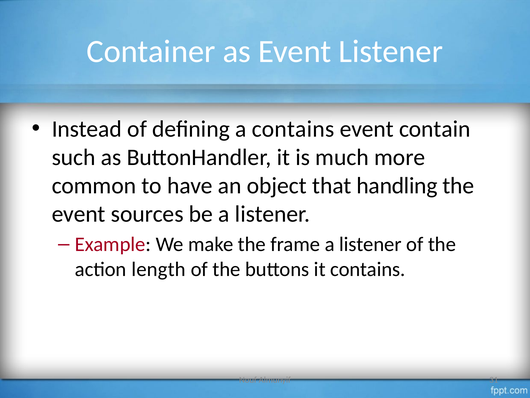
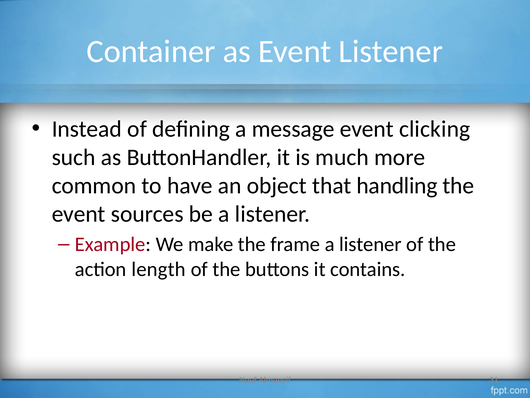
a contains: contains -> message
contain: contain -> clicking
